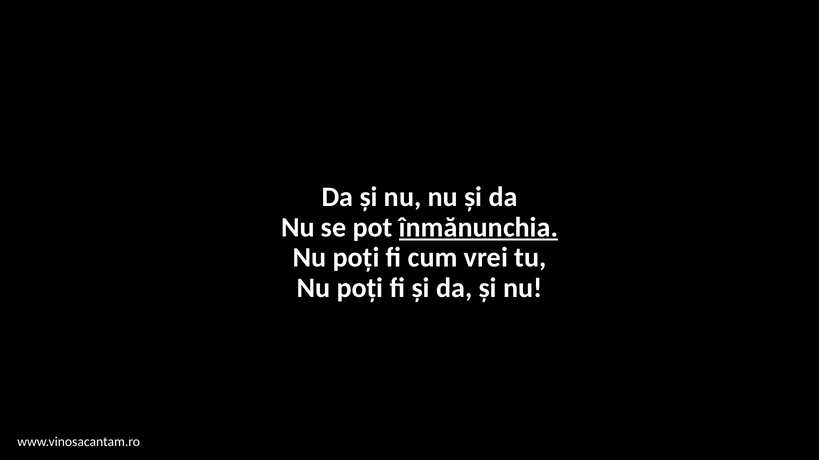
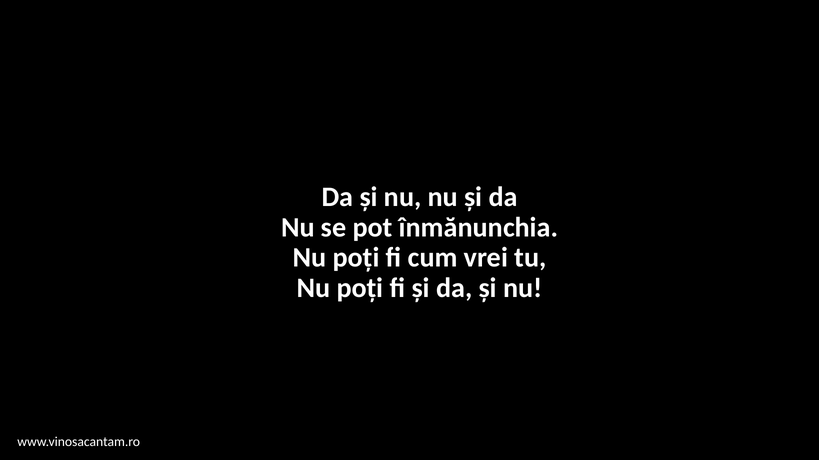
înmănunchia underline: present -> none
